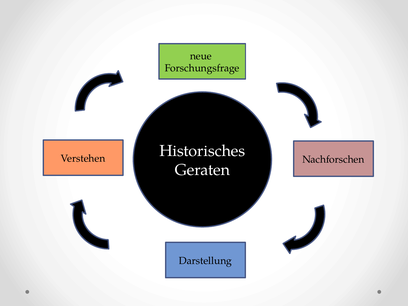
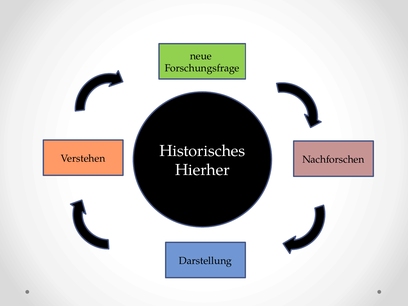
Geraten: Geraten -> Hierher
